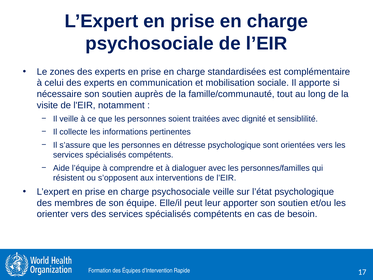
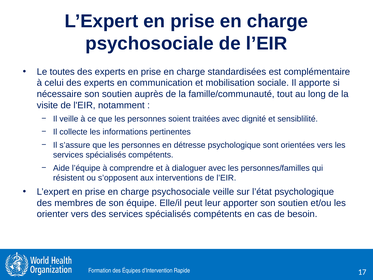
zones: zones -> toutes
